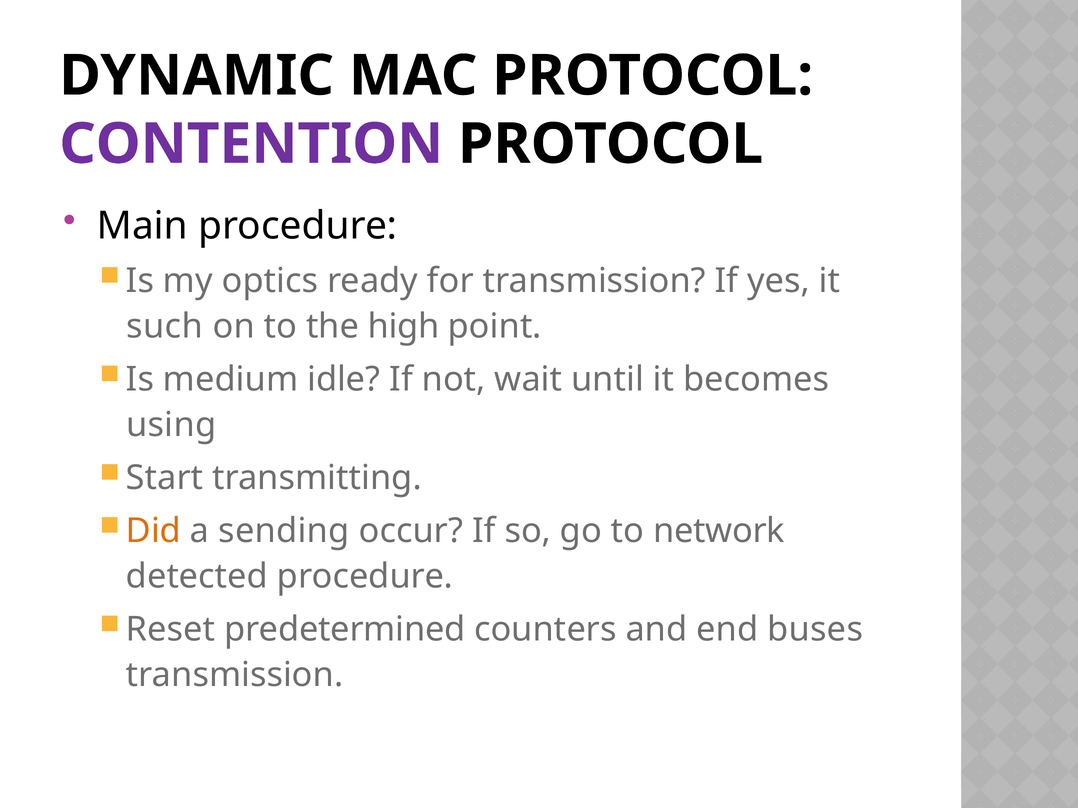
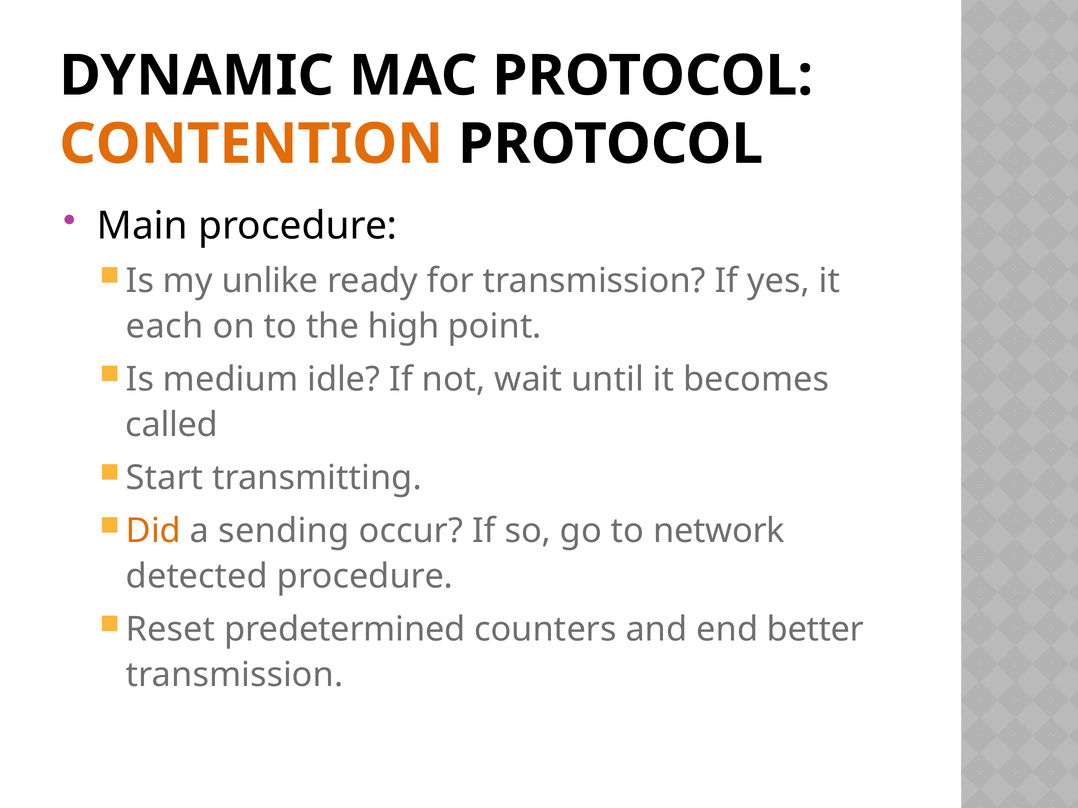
CONTENTION colour: purple -> orange
optics: optics -> unlike
such: such -> each
using: using -> called
buses: buses -> better
